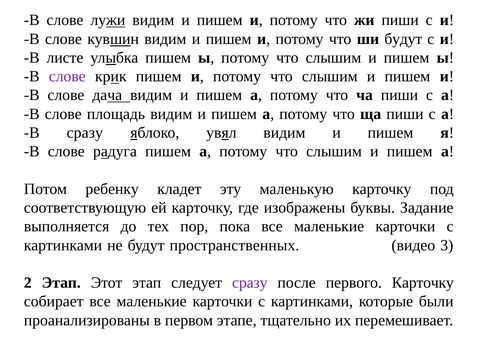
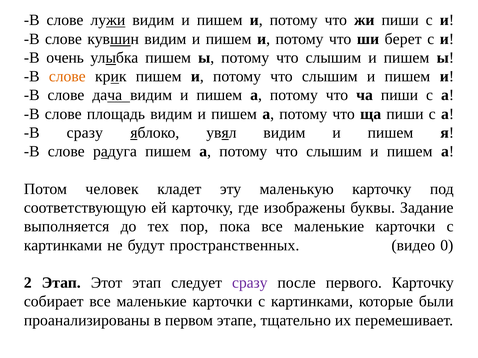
ши будут: будут -> берет
листе: листе -> очень
слове at (67, 77) colour: purple -> orange
ребенку: ребенку -> человек
3: 3 -> 0
